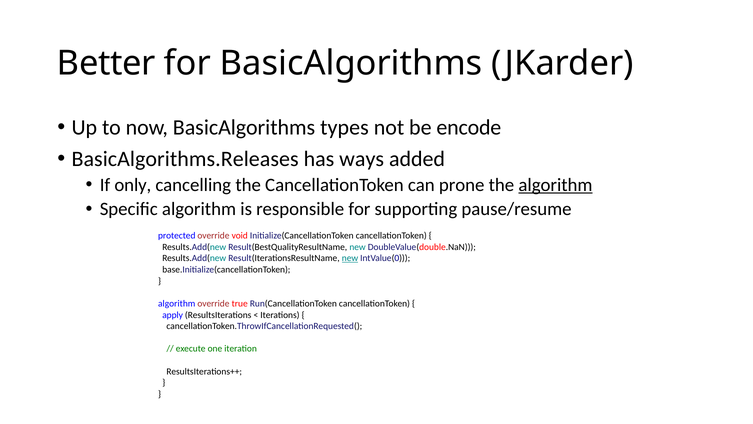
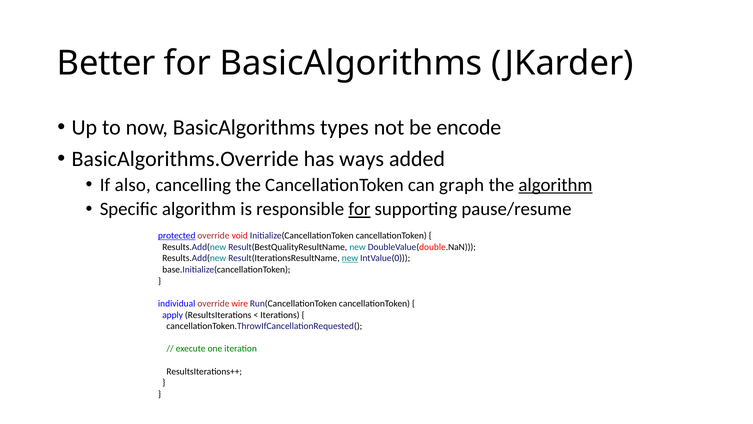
BasicAlgorithms.Releases: BasicAlgorithms.Releases -> BasicAlgorithms.Override
only: only -> also
prone: prone -> graph
for at (359, 209) underline: none -> present
protected underline: none -> present
algorithm at (177, 303): algorithm -> individual
true: true -> wire
